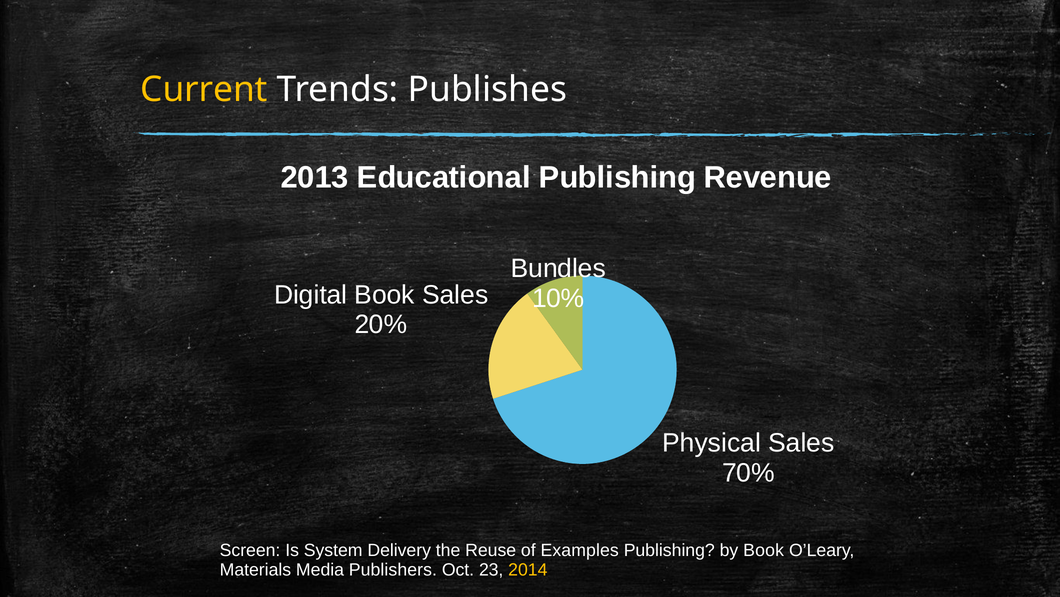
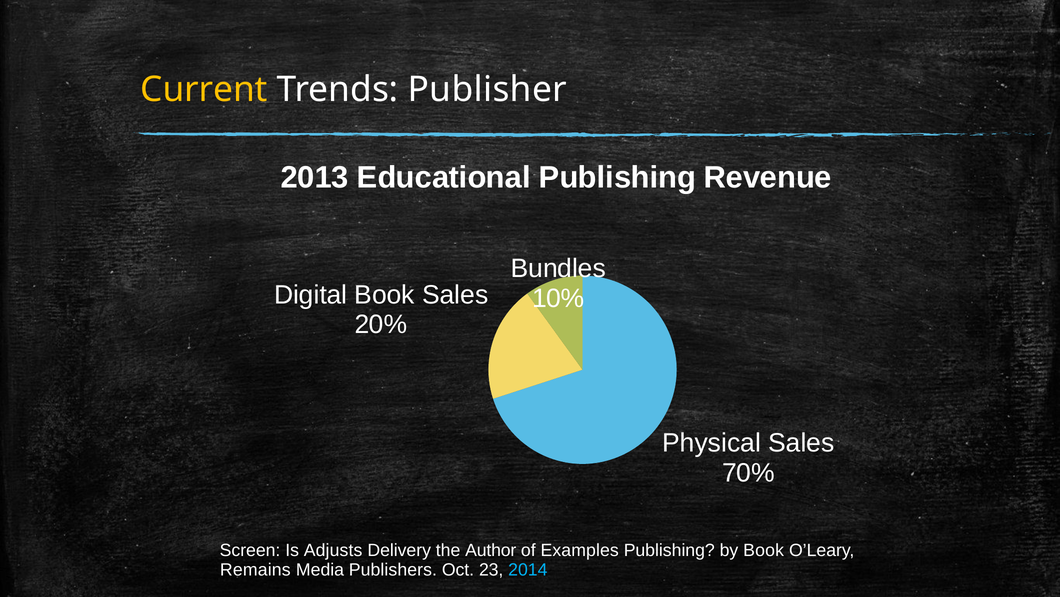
Publishes: Publishes -> Publisher
System: System -> Adjusts
Reuse: Reuse -> Author
Materials: Materials -> Remains
2014 colour: yellow -> light blue
